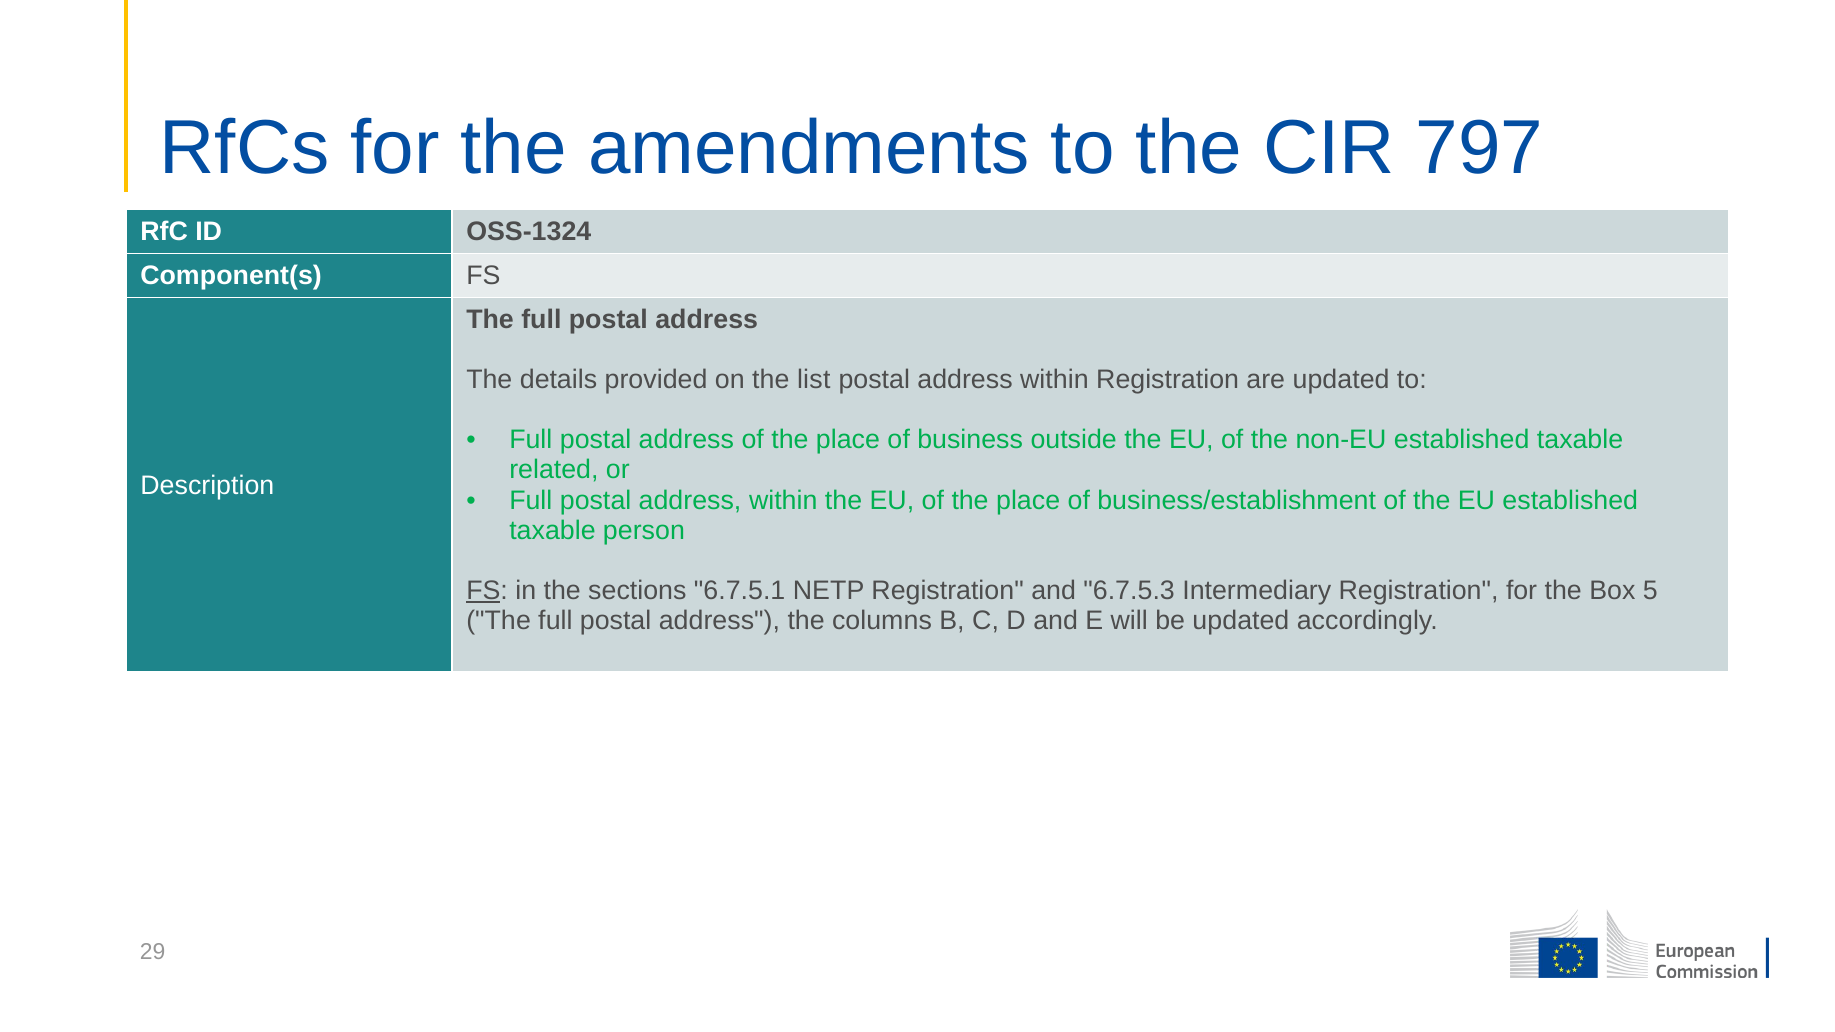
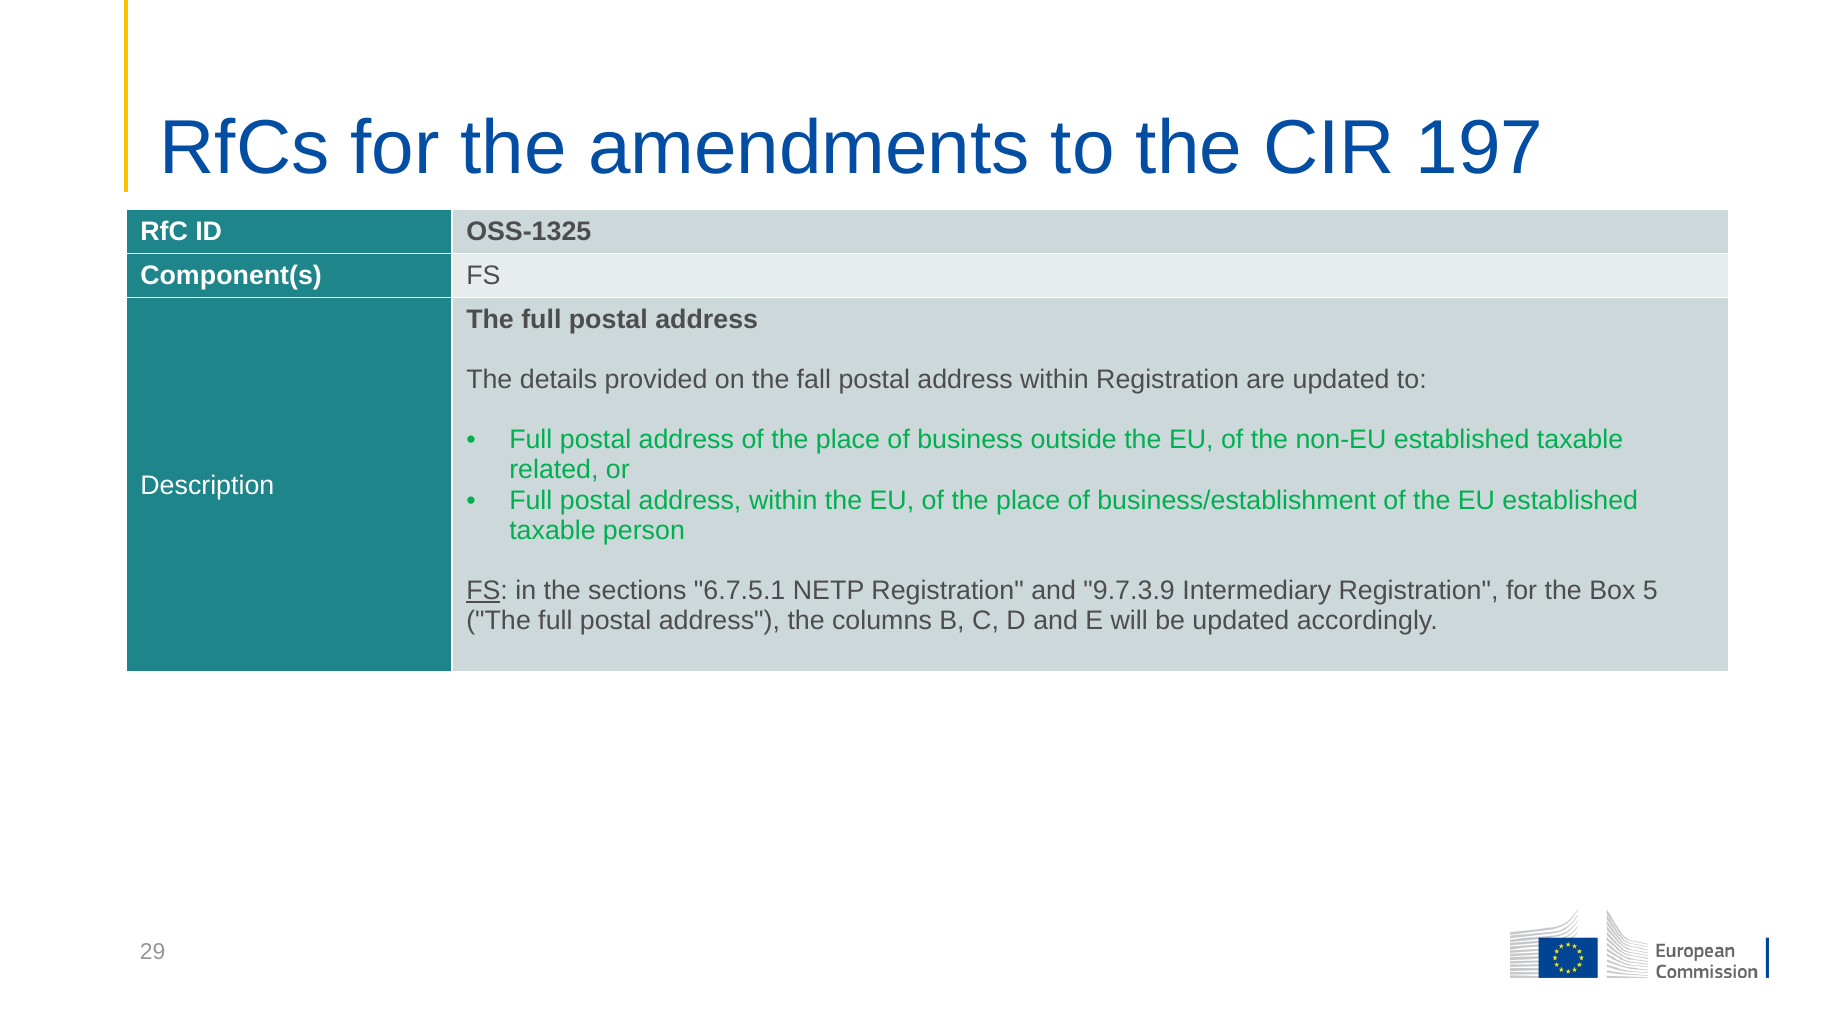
797: 797 -> 197
OSS-1324: OSS-1324 -> OSS-1325
list: list -> fall
6.7.5.3: 6.7.5.3 -> 9.7.3.9
